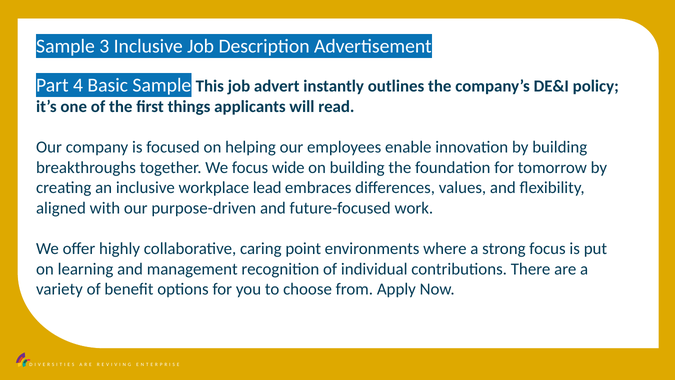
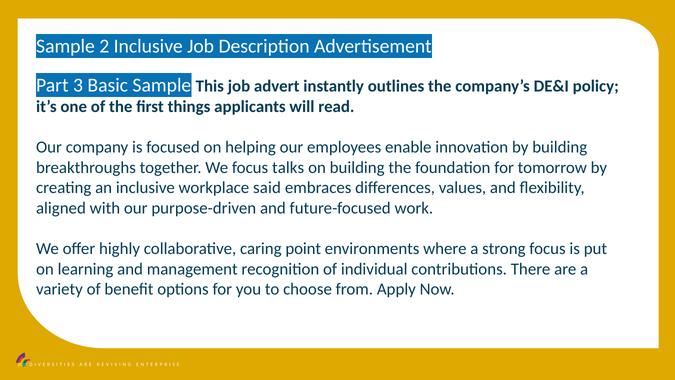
3: 3 -> 2
4: 4 -> 3
wide: wide -> talks
lead: lead -> said
